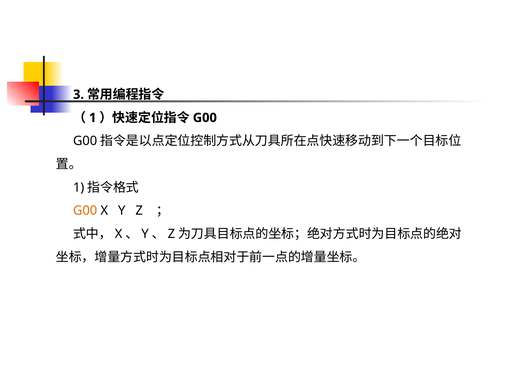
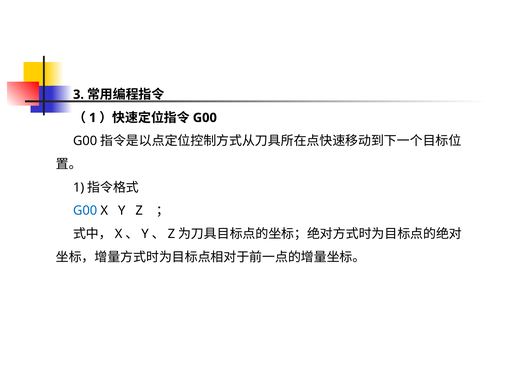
G00 at (85, 211) colour: orange -> blue
